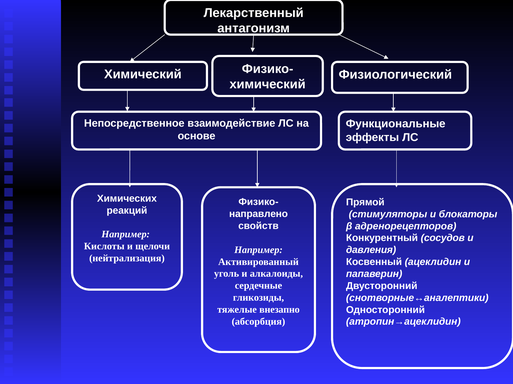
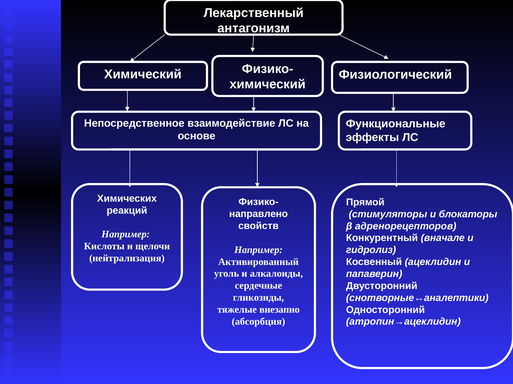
сосудов: сосудов -> вначале
давления: давления -> гидролиз
